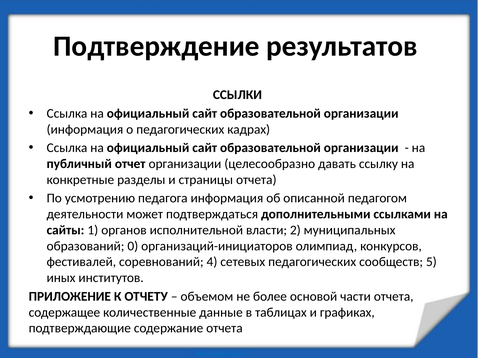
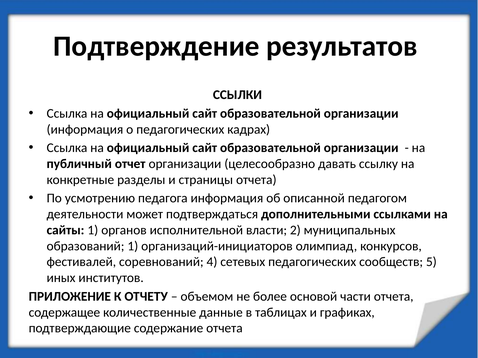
образований 0: 0 -> 1
